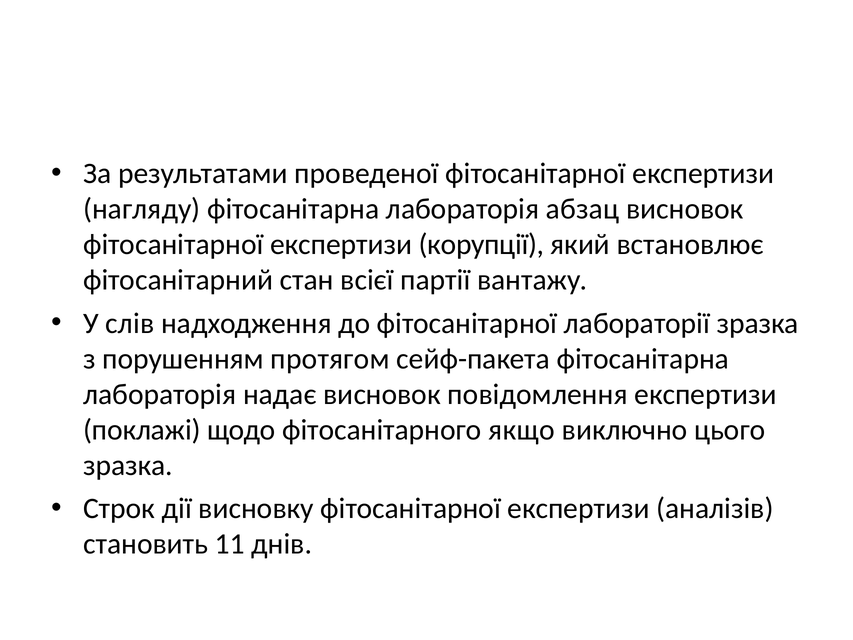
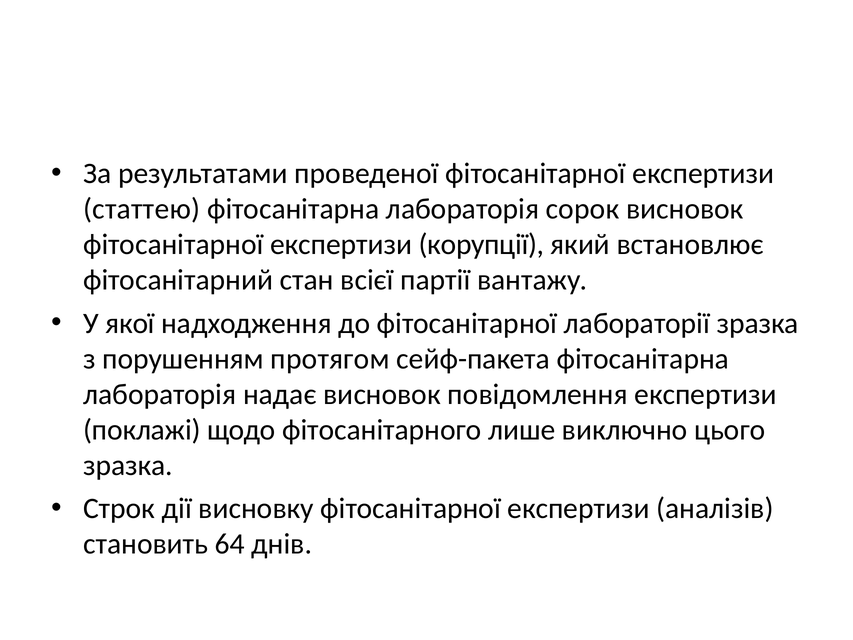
нагляду: нагляду -> статтею
абзац: абзац -> сорок
слів: слів -> якої
якщо: якщо -> лише
11: 11 -> 64
